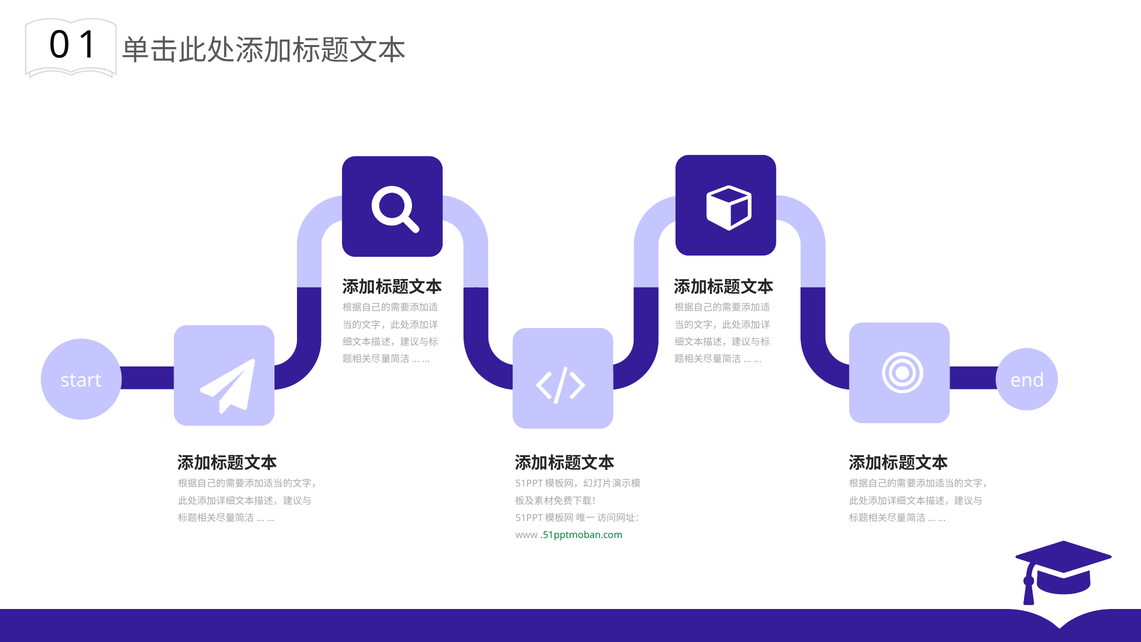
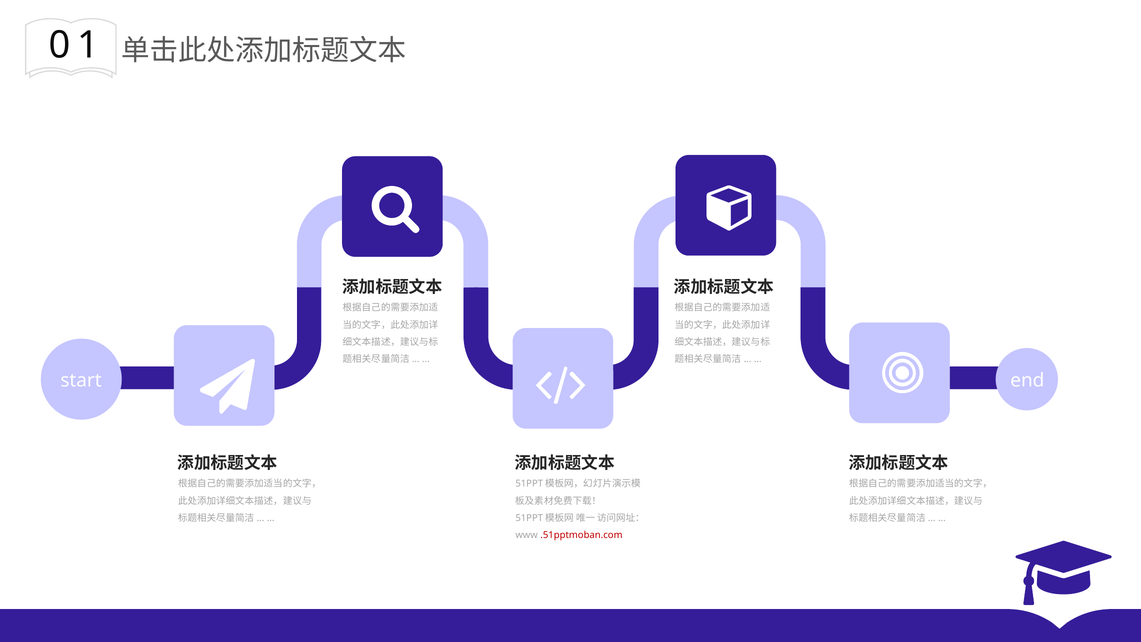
.51pptmoban.com colour: green -> red
